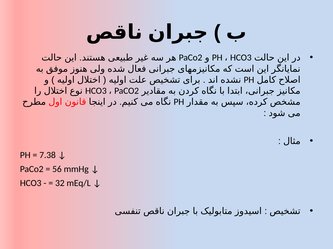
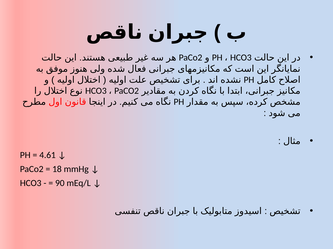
7.38: 7.38 -> 4.61
56: 56 -> 18
32: 32 -> 90
